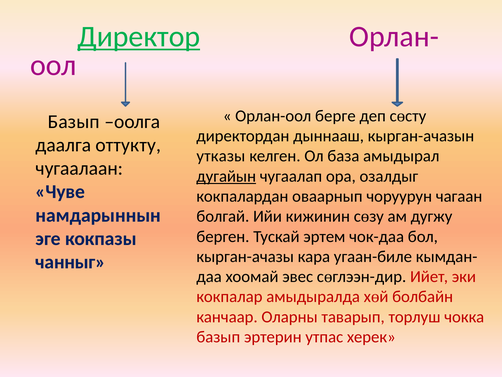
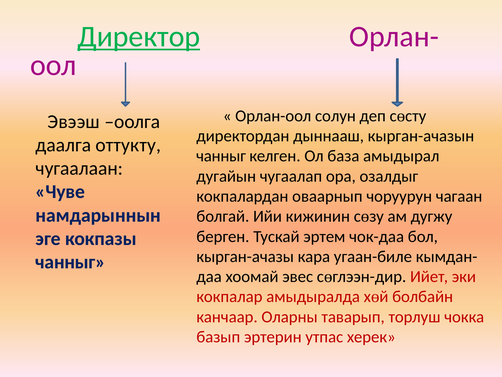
берге: берге -> солун
Базып at (74, 121): Базып -> Эвээш
утказы at (221, 156): утказы -> чанныг
дугайын underline: present -> none
